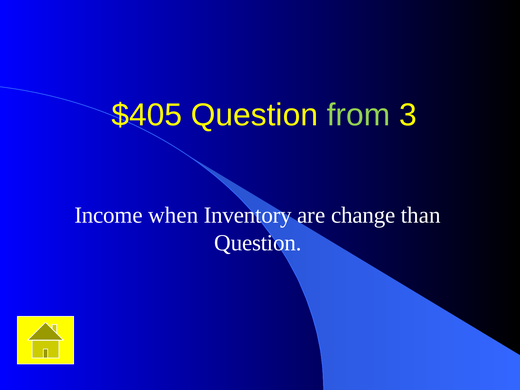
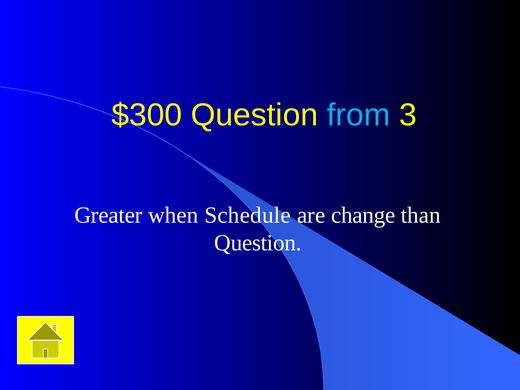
$405: $405 -> $300
from colour: light green -> light blue
Income: Income -> Greater
Inventory: Inventory -> Schedule
